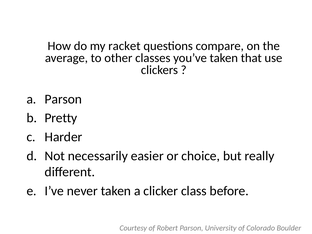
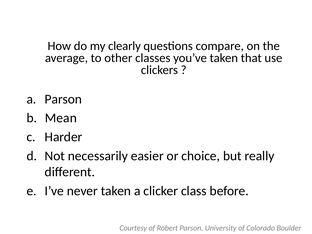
racket: racket -> clearly
Pretty: Pretty -> Mean
